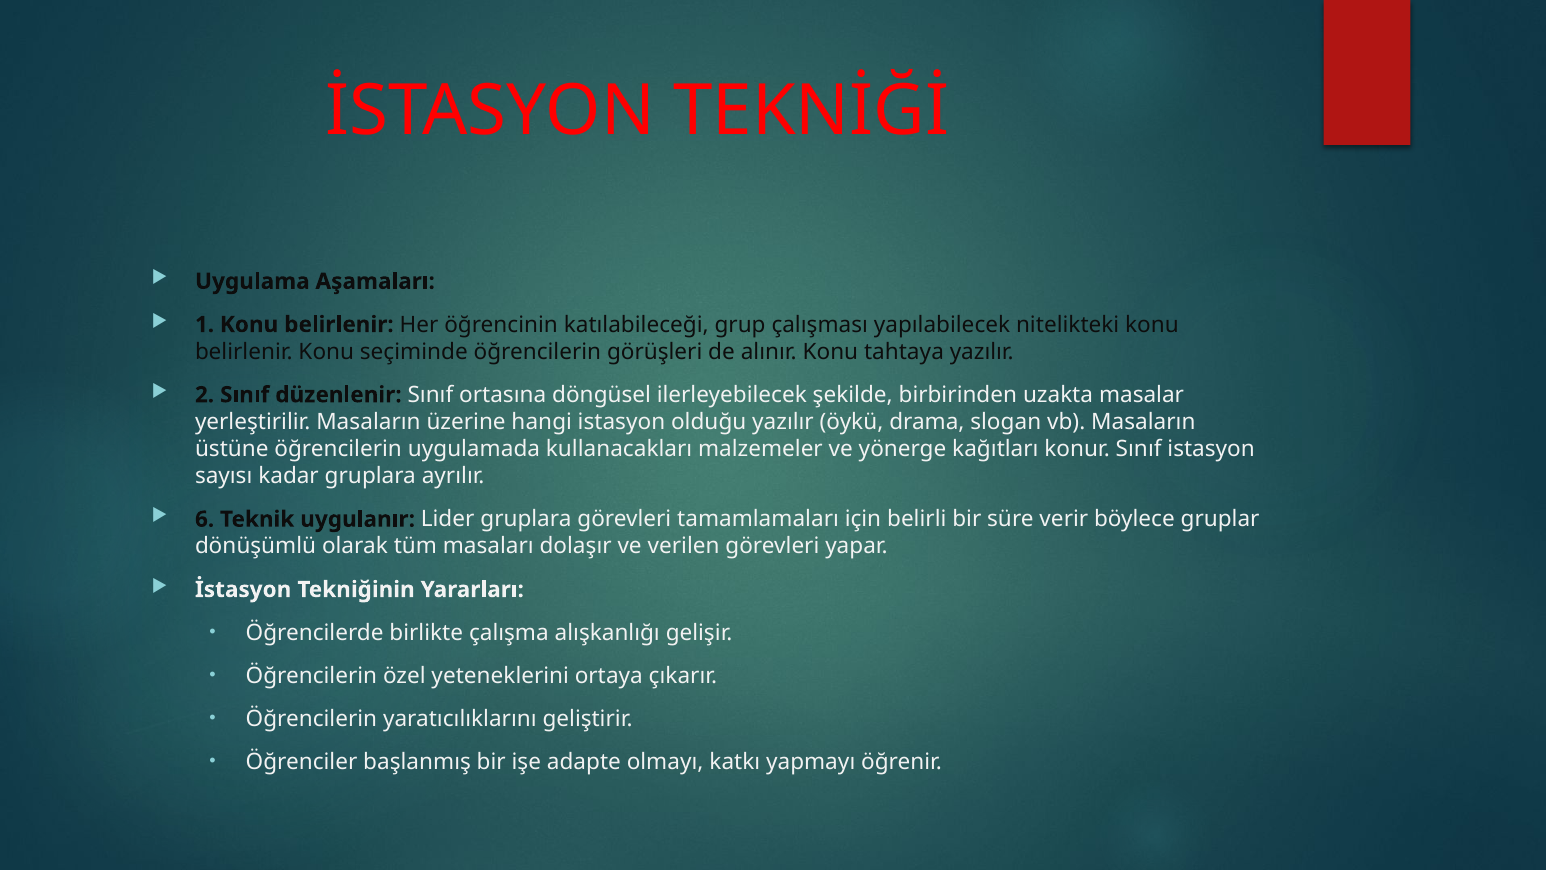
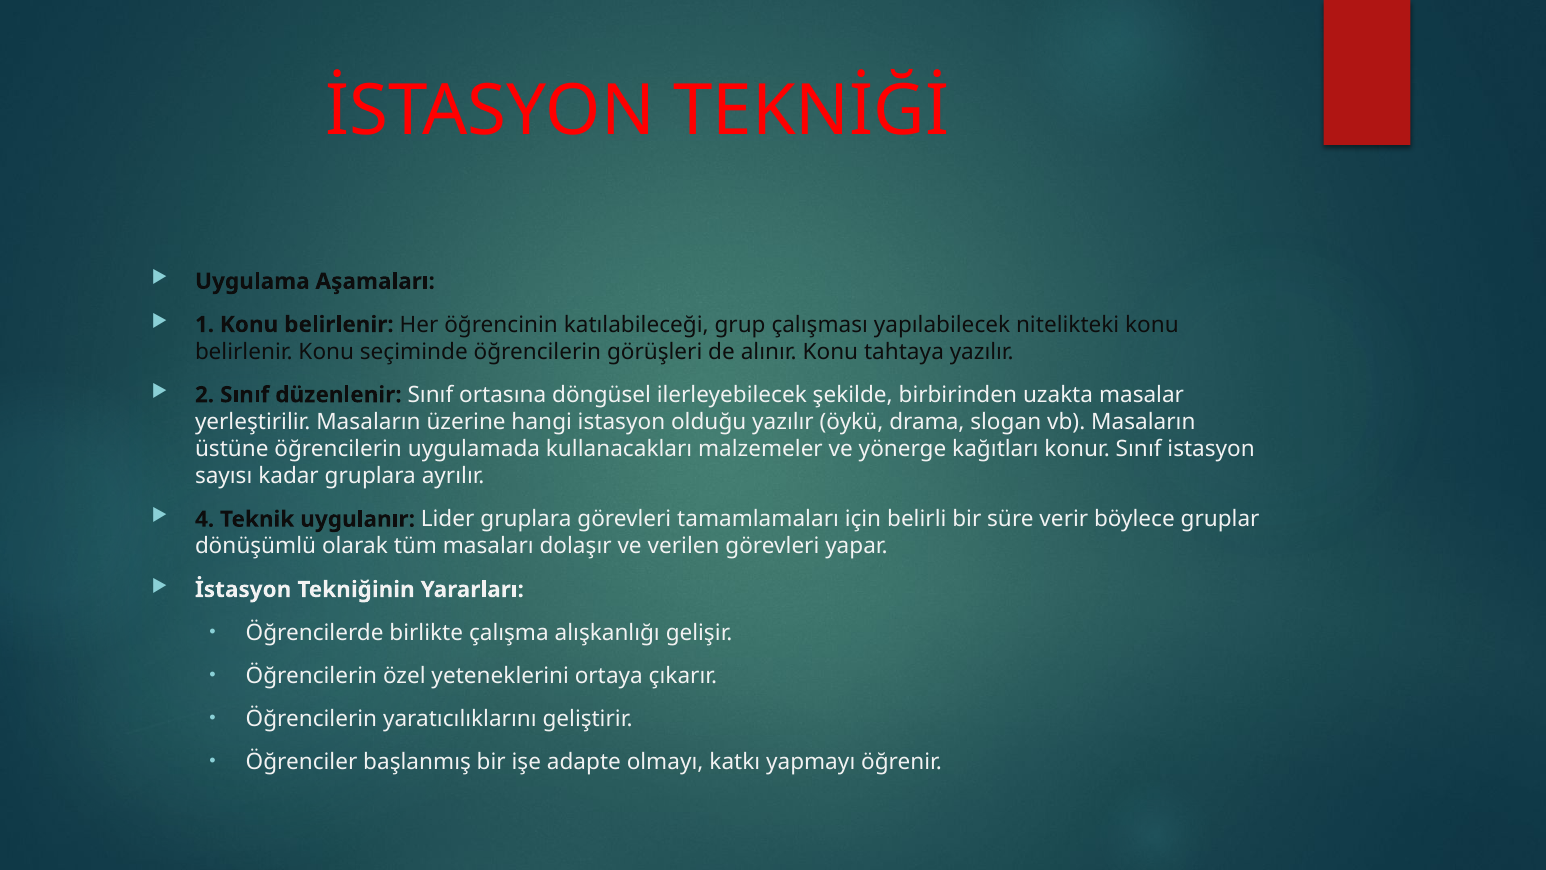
6: 6 -> 4
